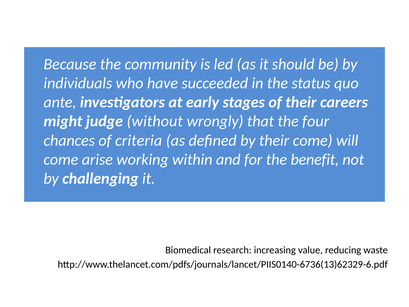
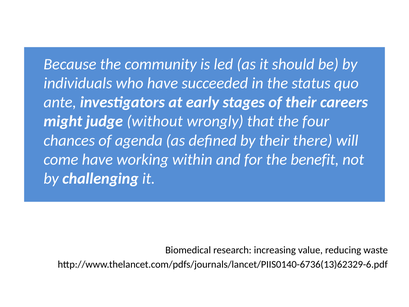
criteria: criteria -> agenda
their come: come -> there
come arise: arise -> have
